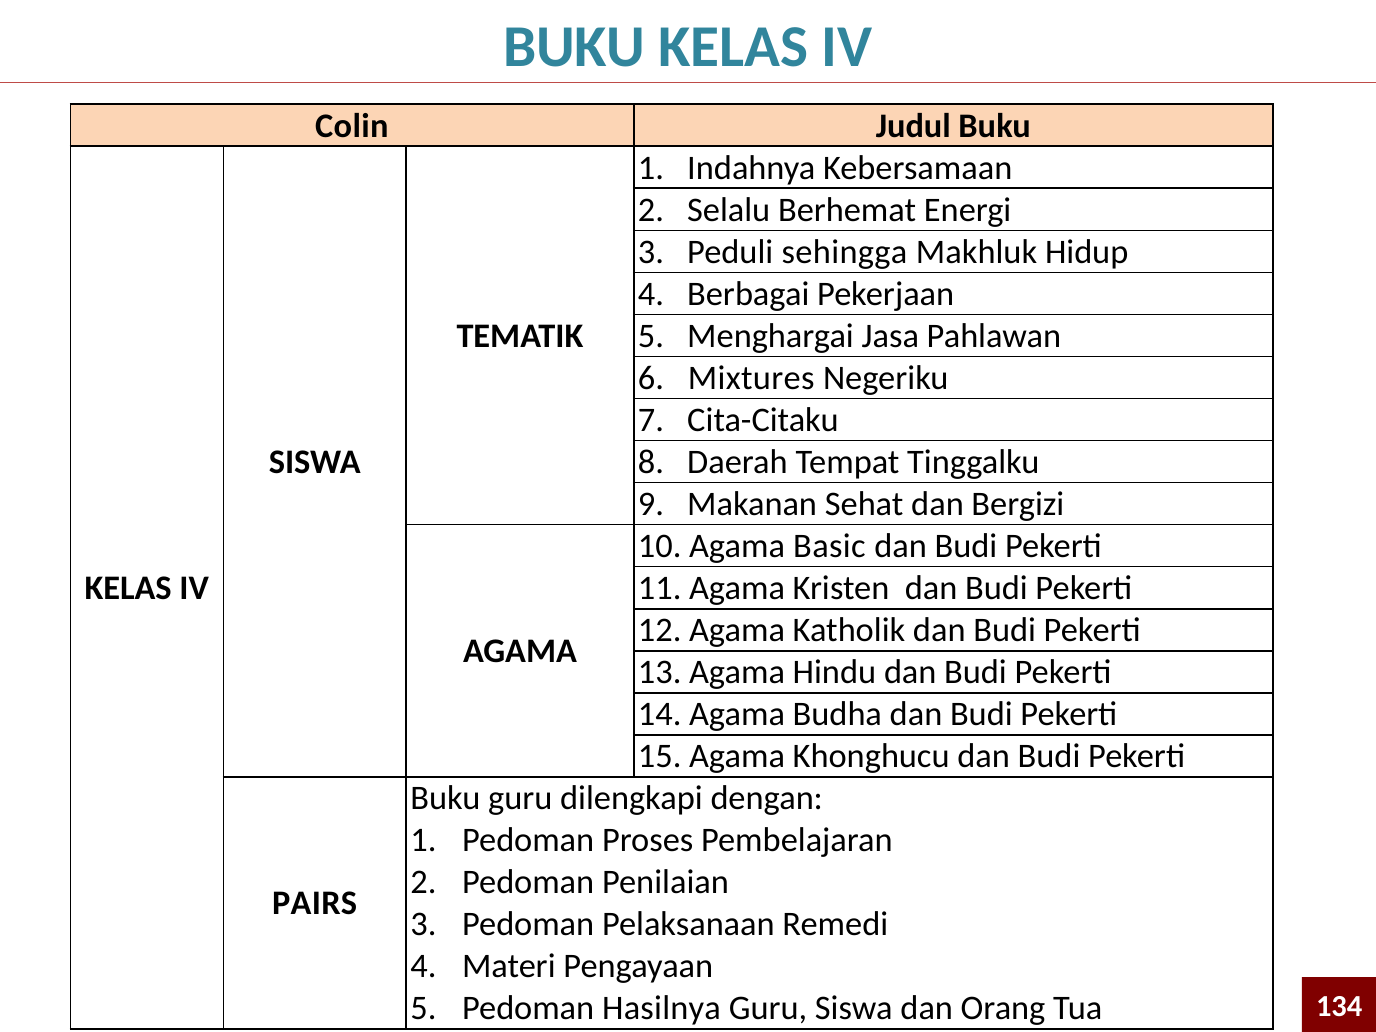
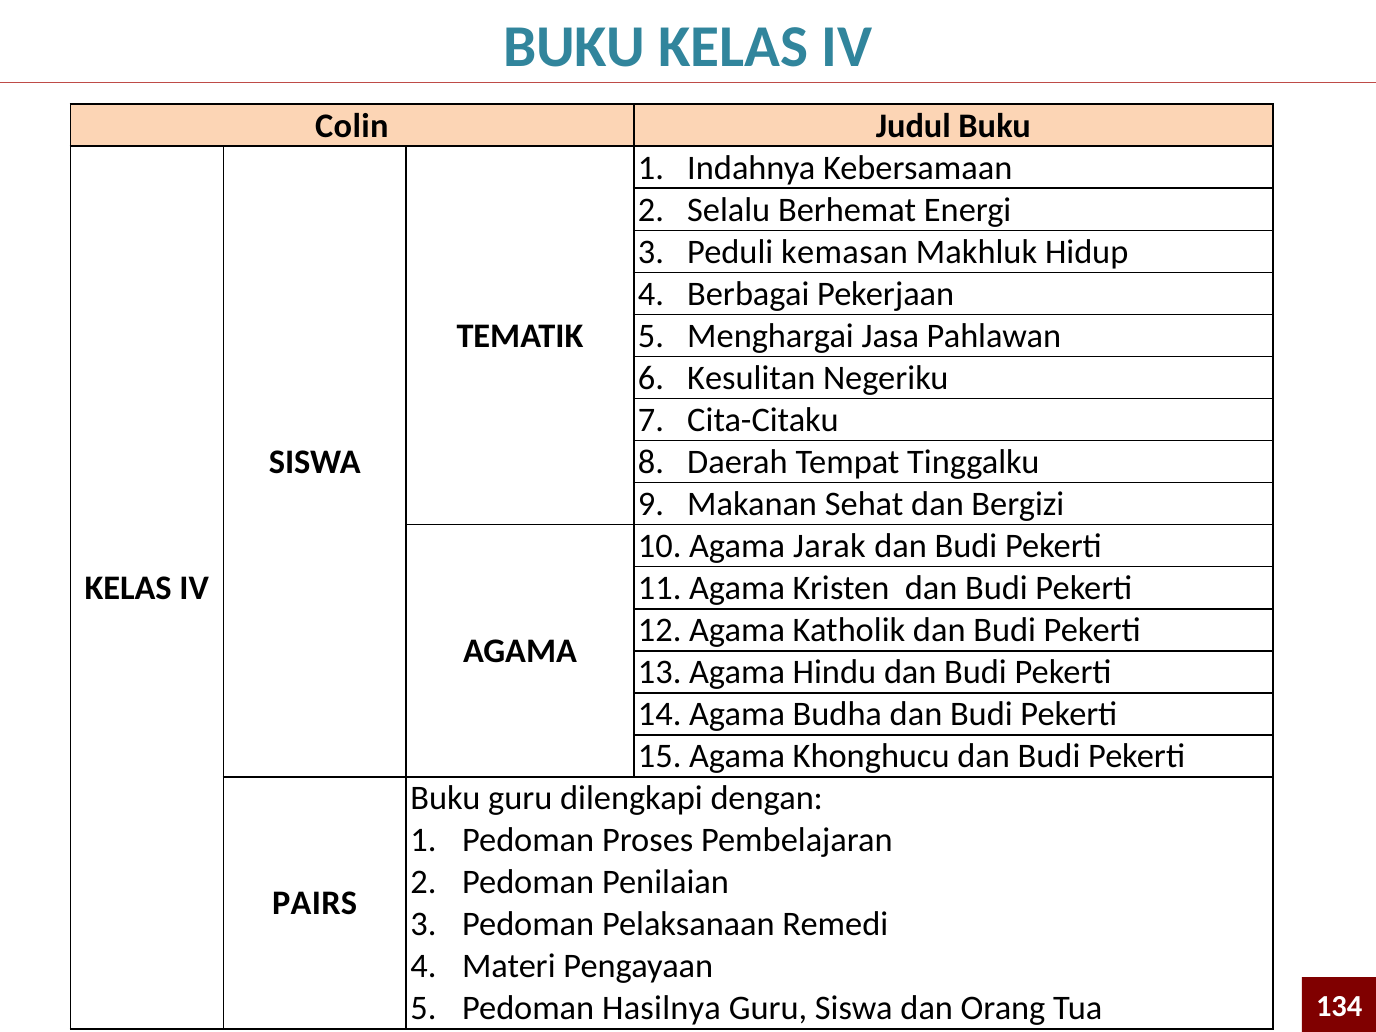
sehingga: sehingga -> kemasan
Mixtures: Mixtures -> Kesulitan
Basic: Basic -> Jarak
